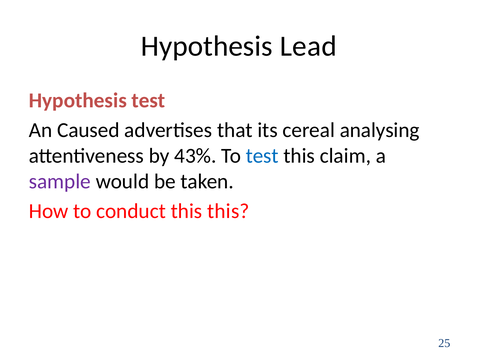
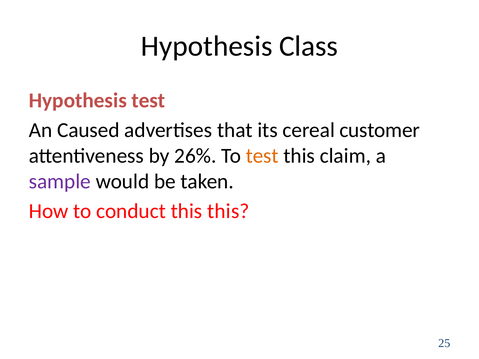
Lead: Lead -> Class
analysing: analysing -> customer
43%: 43% -> 26%
test at (262, 156) colour: blue -> orange
